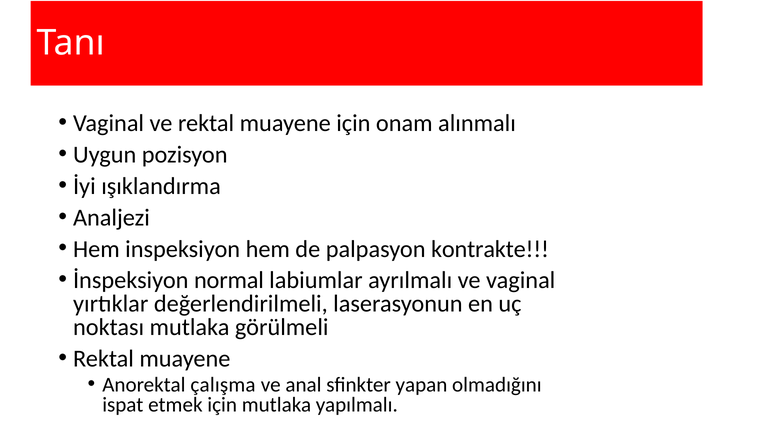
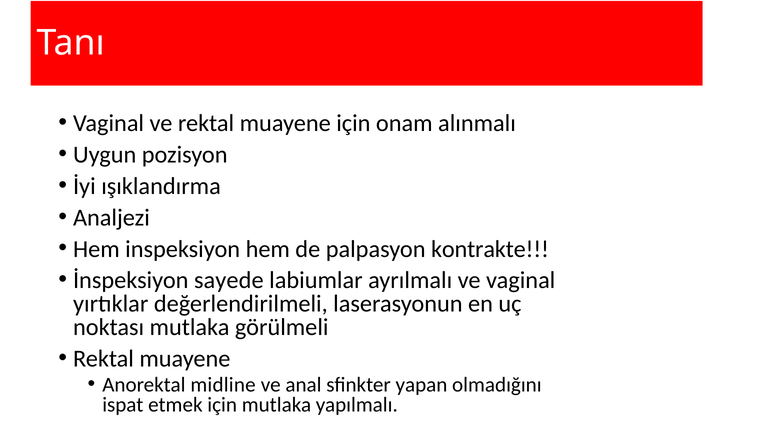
normal: normal -> sayede
çalışma: çalışma -> midline
